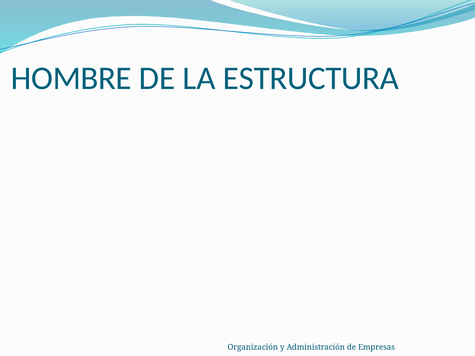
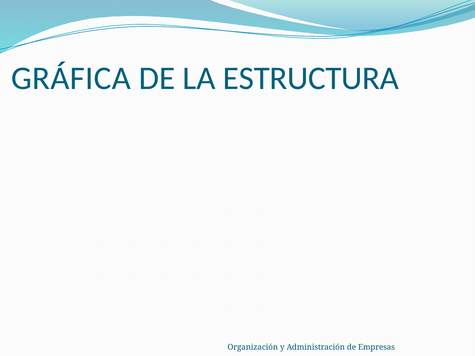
HOMBRE: HOMBRE -> GRÁFICA
